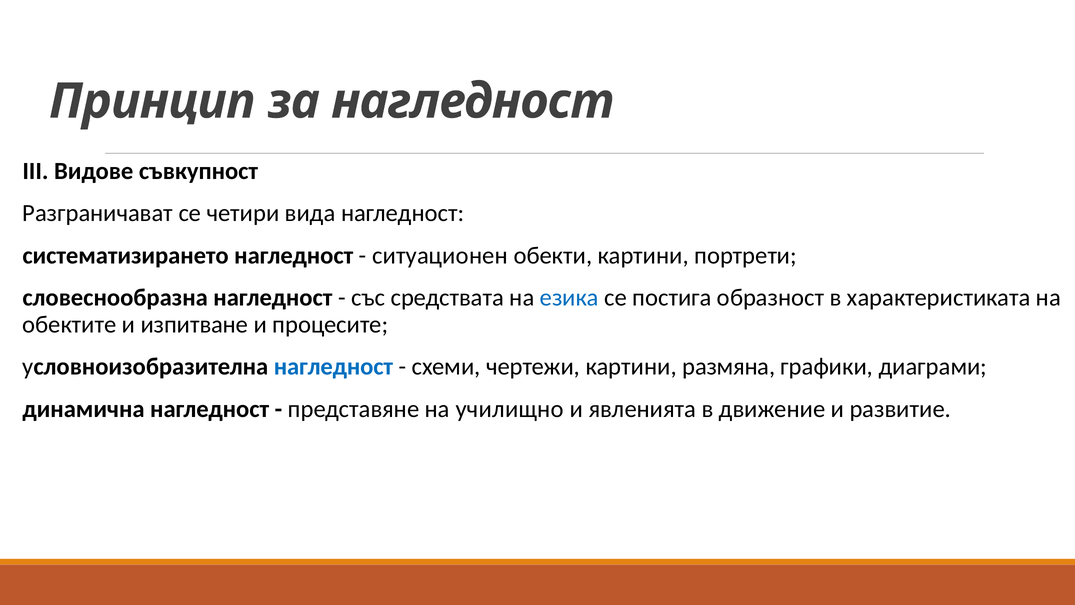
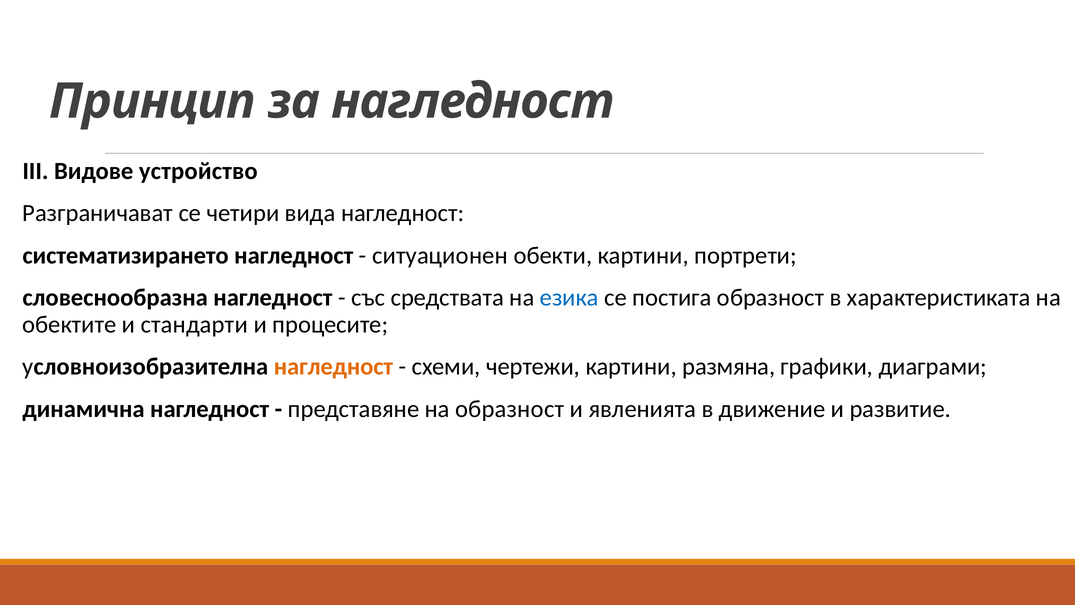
съвкупност: съвкупност -> устройство
изпитване: изпитване -> стандарти
нагледност at (333, 367) colour: blue -> orange
на училищно: училищно -> образност
